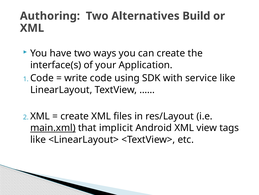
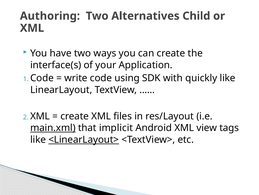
Build: Build -> Child
service: service -> quickly
<LinearLayout> underline: none -> present
